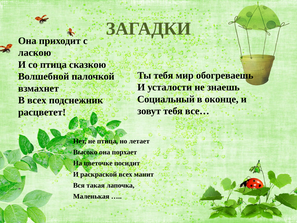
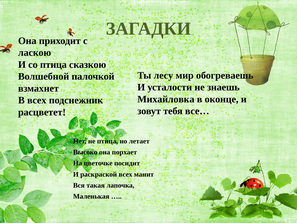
Ты тебя: тебя -> лесу
Социальный: Социальный -> Михайловка
